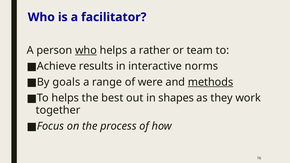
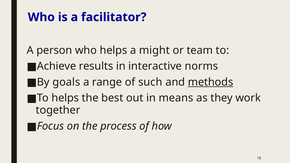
who at (86, 50) underline: present -> none
rather: rather -> might
were: were -> such
shapes: shapes -> means
